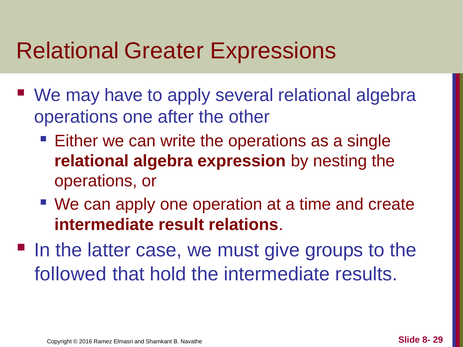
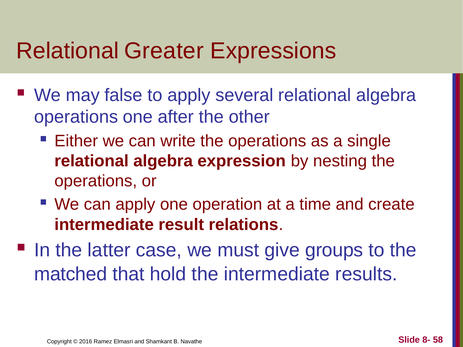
have: have -> false
followed: followed -> matched
29: 29 -> 58
